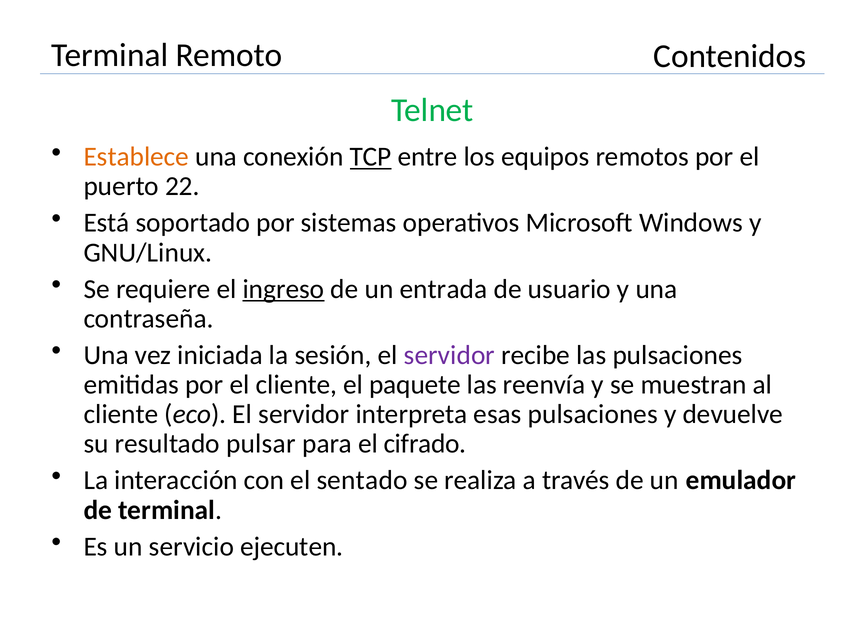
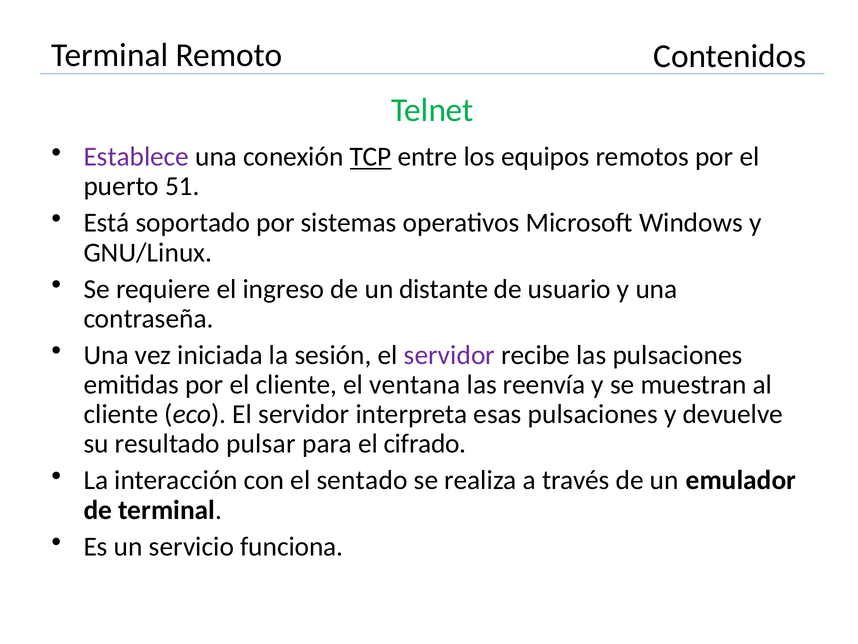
Establece colour: orange -> purple
22: 22 -> 51
ingreso underline: present -> none
entrada: entrada -> distante
paquete: paquete -> ventana
ejecuten: ejecuten -> funciona
